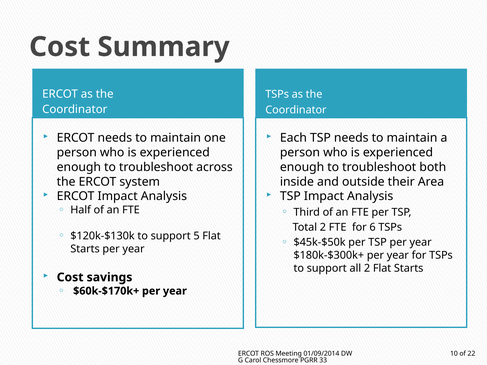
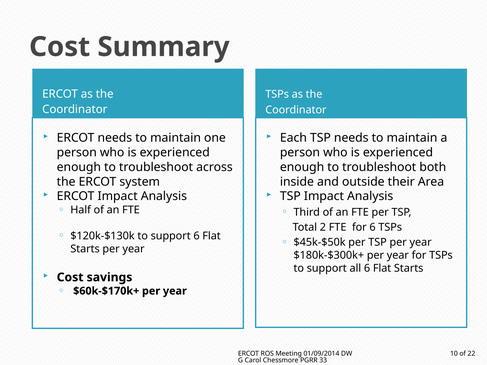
support 5: 5 -> 6
all 2: 2 -> 6
